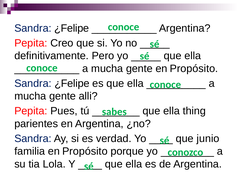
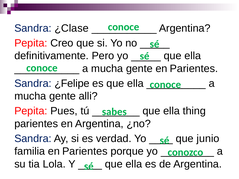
¿Felipe at (72, 28): ¿Felipe -> ¿Clase
gente en Propósito: Propósito -> Parientes
familia en Propósito: Propósito -> Parientes
